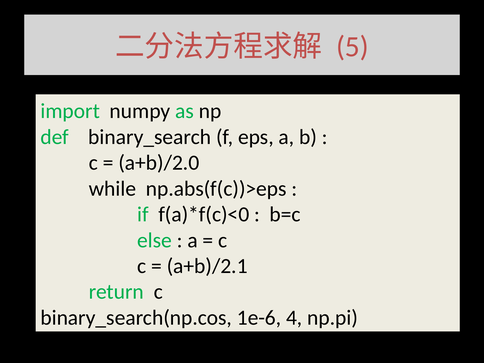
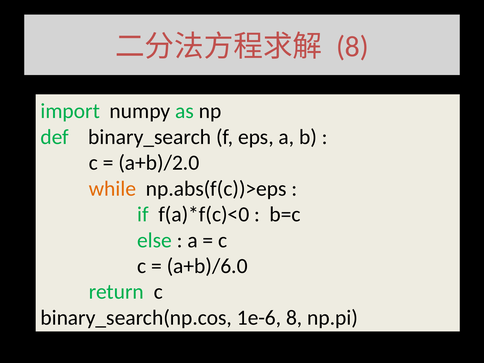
5 at (352, 47): 5 -> 8
while colour: black -> orange
a+b)/2.1: a+b)/2.1 -> a+b)/6.0
1e-6 4: 4 -> 8
